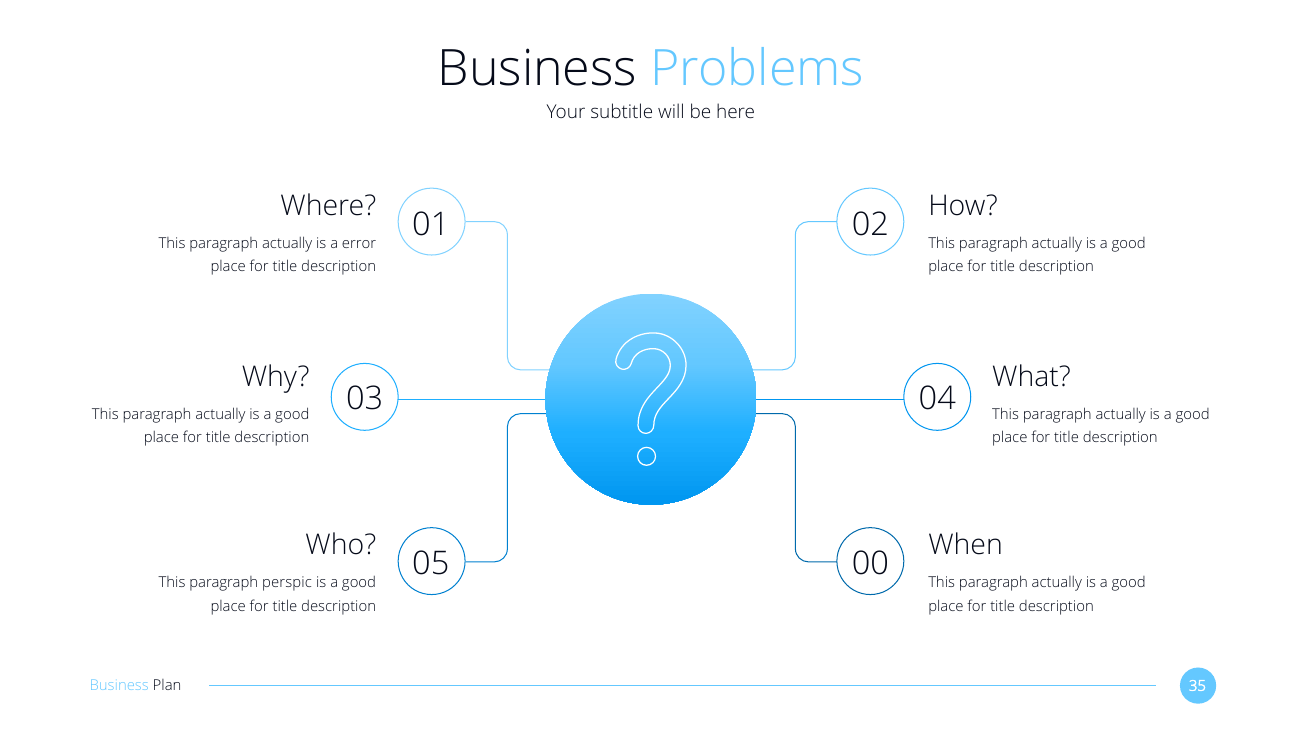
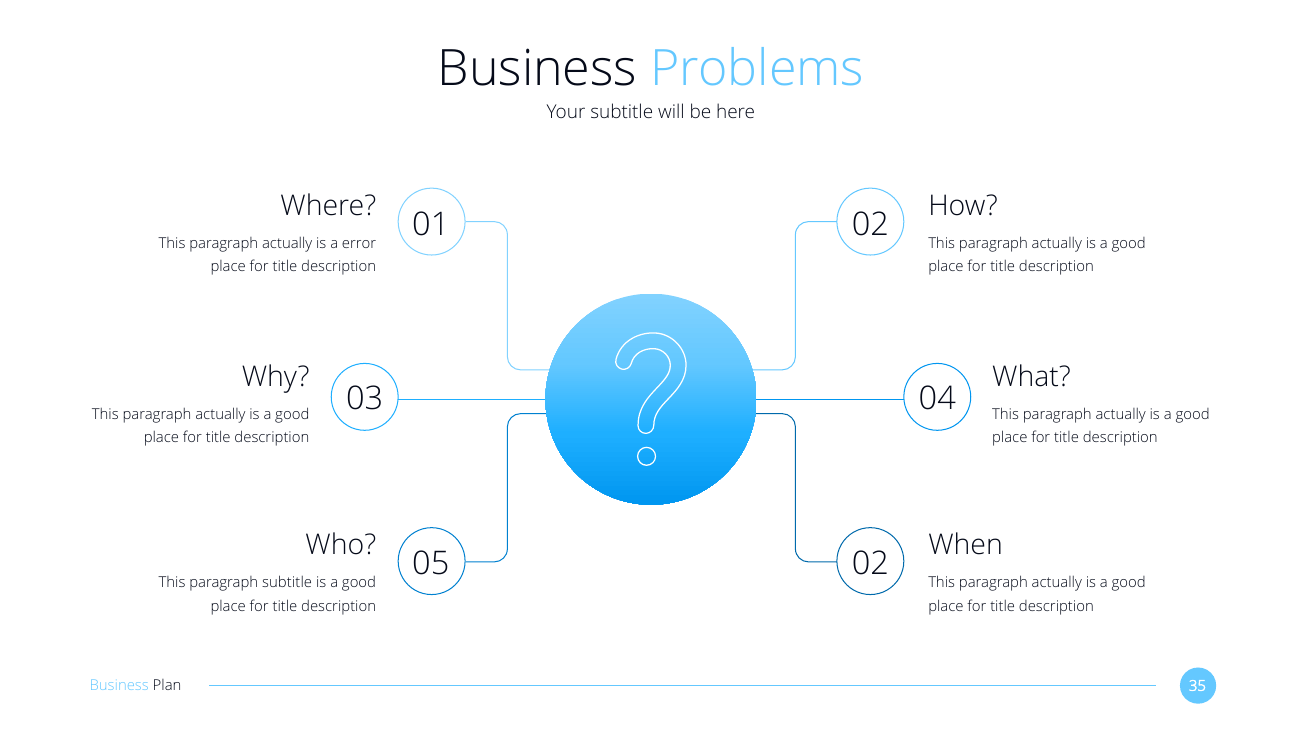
05 00: 00 -> 02
paragraph perspic: perspic -> subtitle
